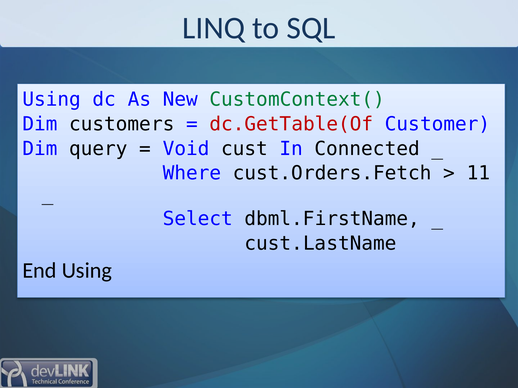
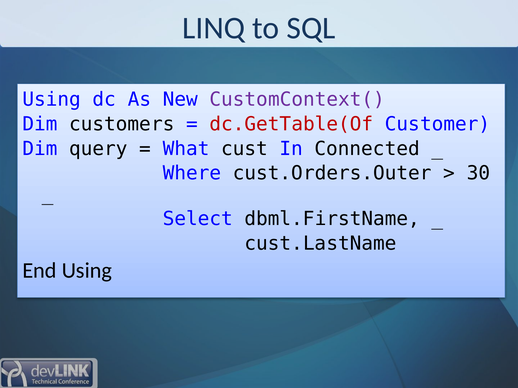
CustomContext( colour: green -> purple
Void: Void -> What
cust.Orders.Fetch: cust.Orders.Fetch -> cust.Orders.Outer
11: 11 -> 30
